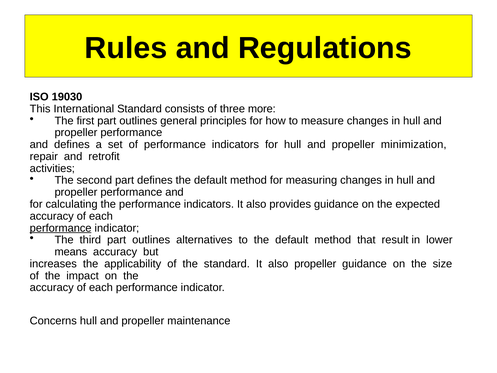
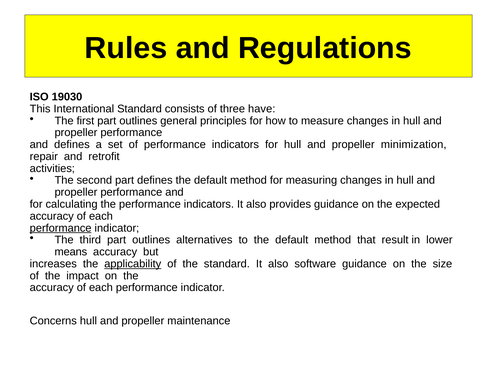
more: more -> have
applicability underline: none -> present
also propeller: propeller -> software
